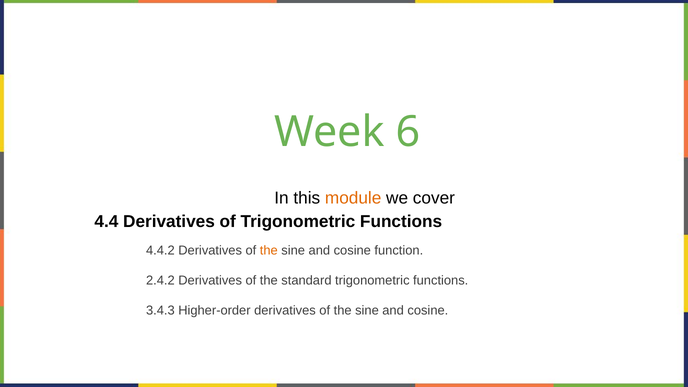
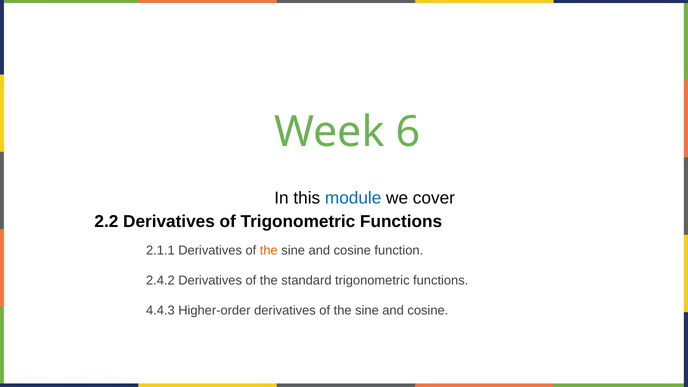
module colour: orange -> blue
4.4: 4.4 -> 2.2
4.4.2: 4.4.2 -> 2.1.1
3.4.3: 3.4.3 -> 4.4.3
